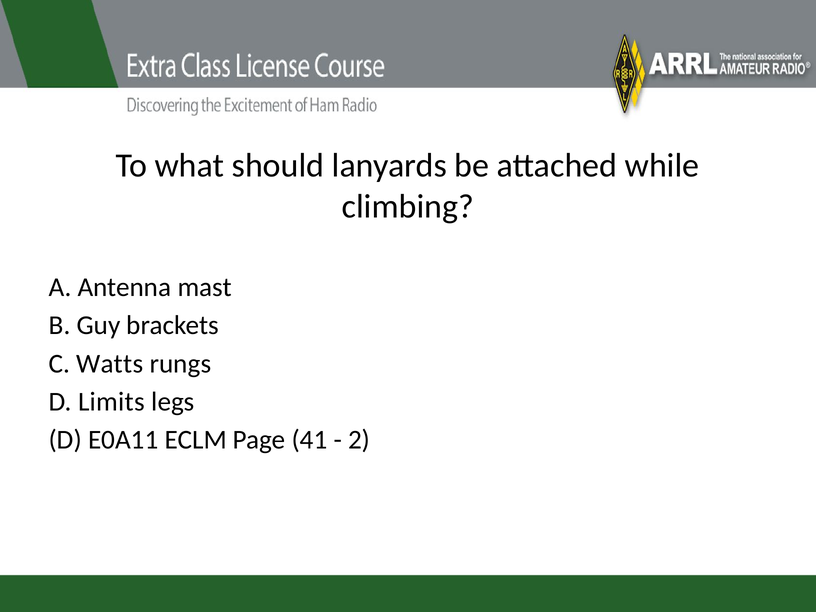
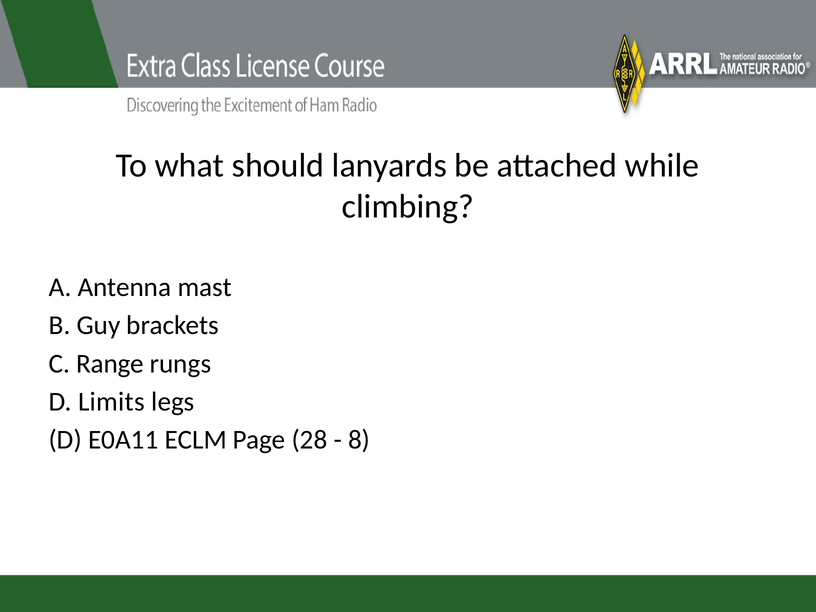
Watts: Watts -> Range
41: 41 -> 28
2: 2 -> 8
